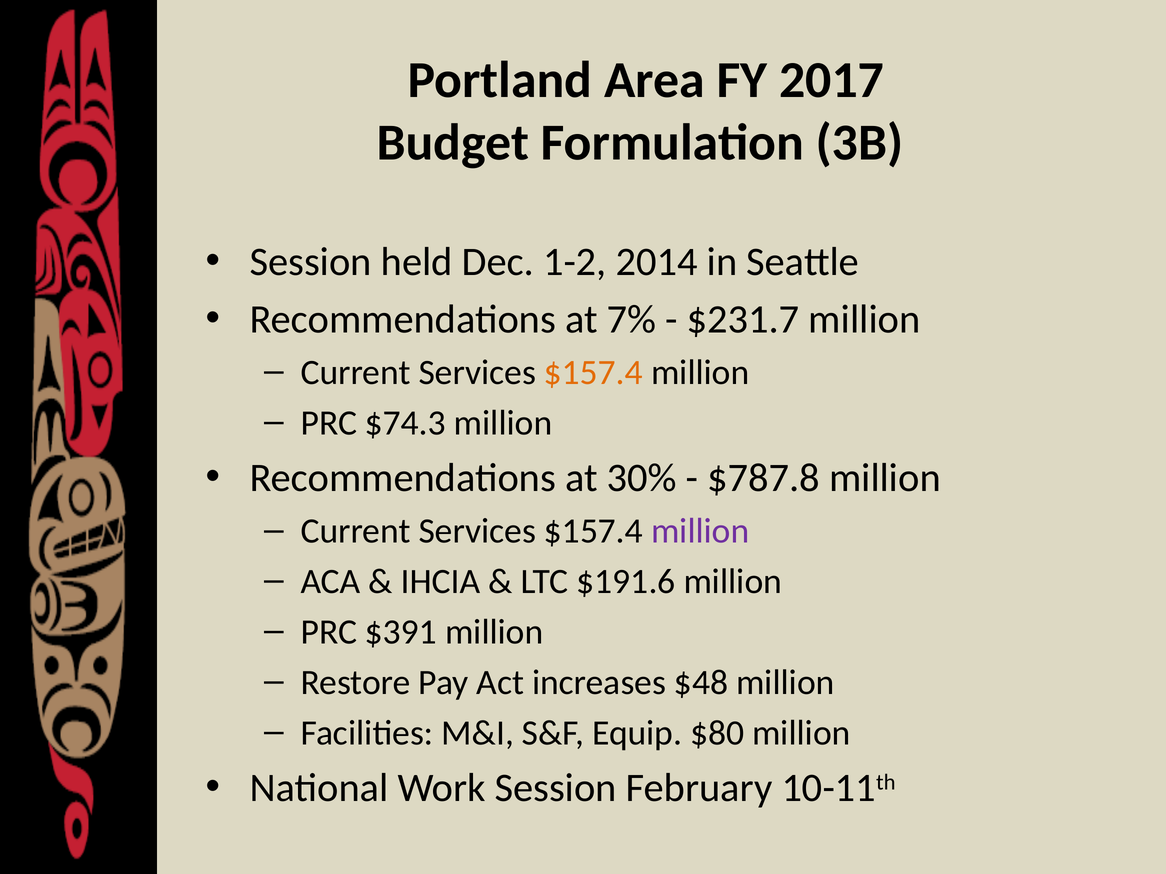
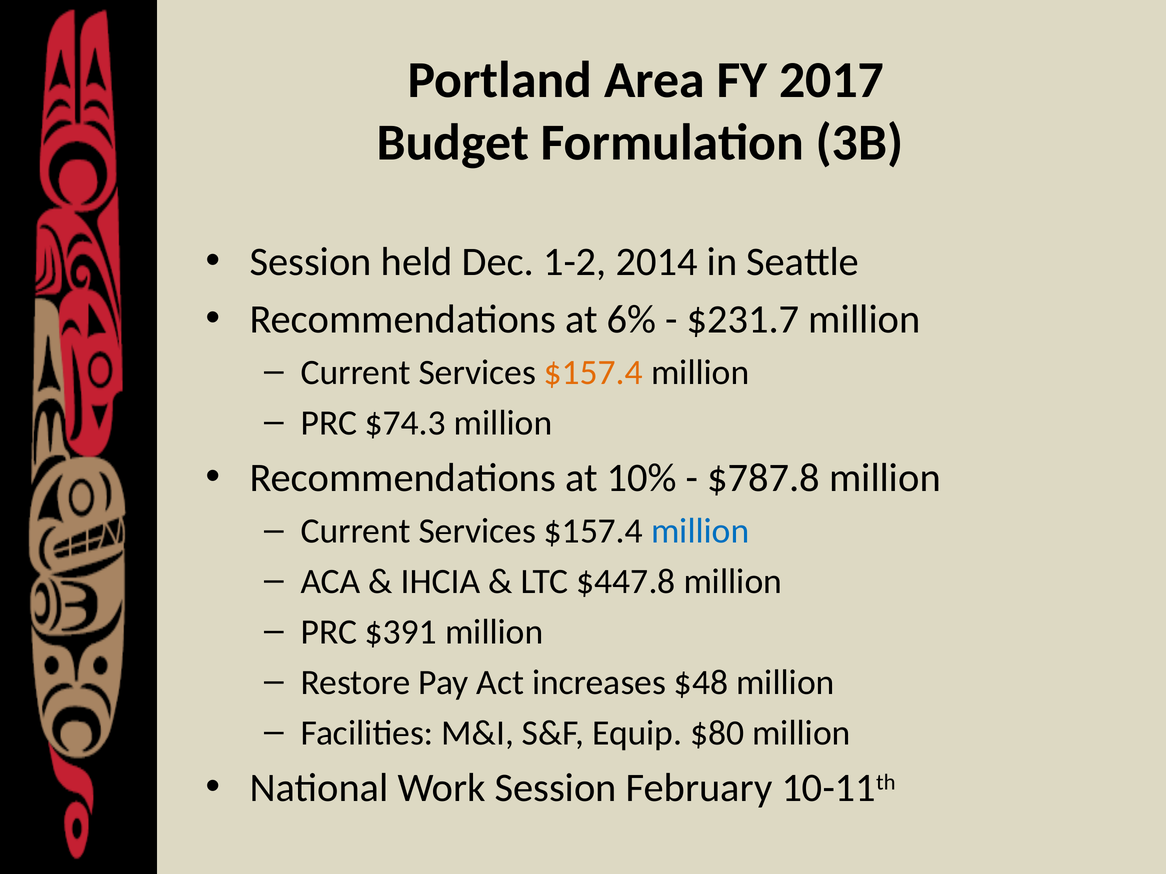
7%: 7% -> 6%
30%: 30% -> 10%
million at (700, 531) colour: purple -> blue
$191.6: $191.6 -> $447.8
